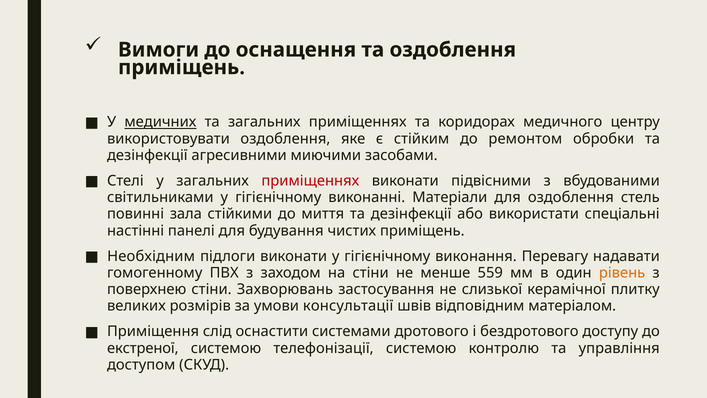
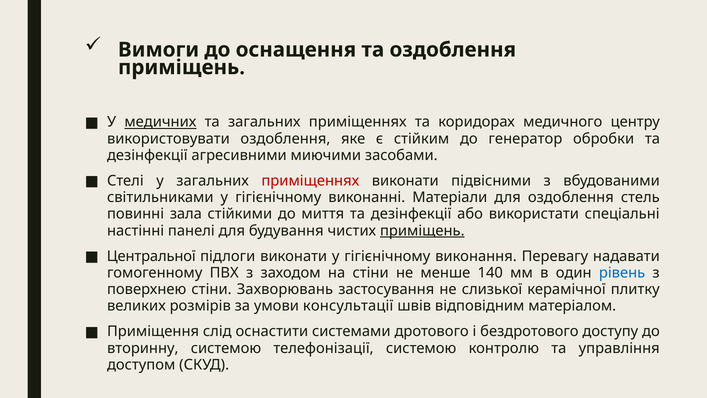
ремонтом: ремонтом -> генератор
приміщень at (422, 230) underline: none -> present
Необхідним: Необхідним -> Центральної
559: 559 -> 140
рівень colour: orange -> blue
екстреної: екстреної -> вторинну
